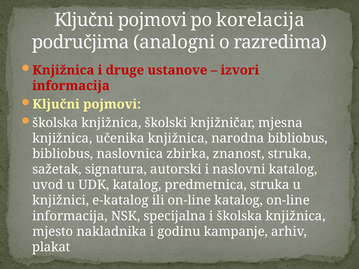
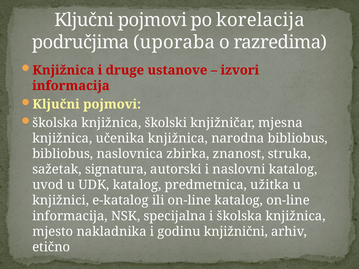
analogni: analogni -> uporaba
predmetnica struka: struka -> užitka
kampanje: kampanje -> knjižnični
plakat: plakat -> etično
